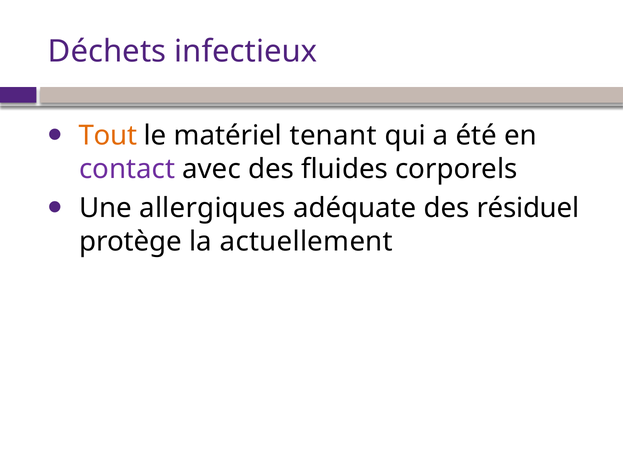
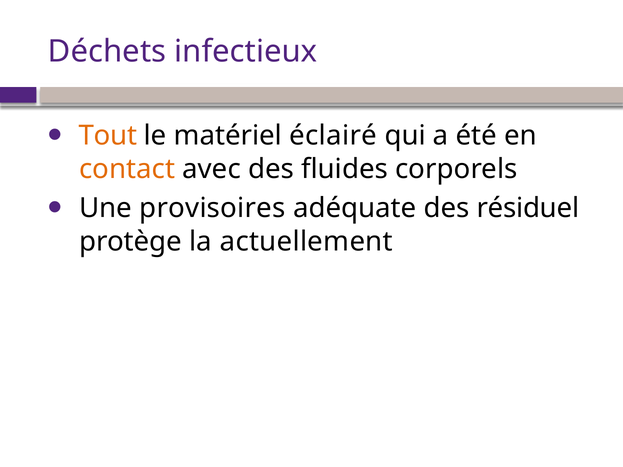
tenant: tenant -> éclairé
contact colour: purple -> orange
allergiques: allergiques -> provisoires
